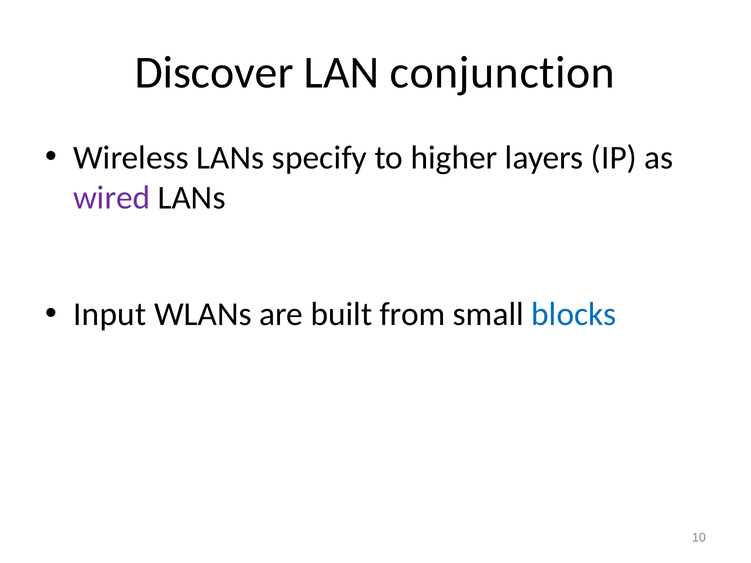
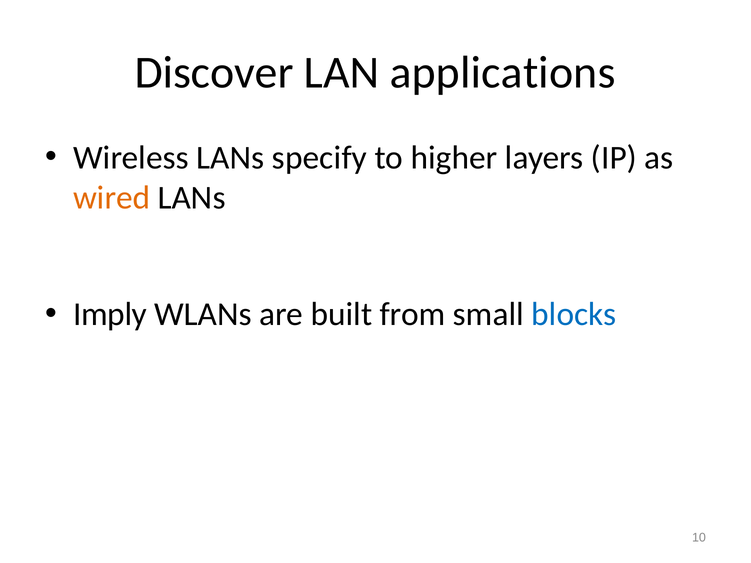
conjunction: conjunction -> applications
wired colour: purple -> orange
Input: Input -> Imply
